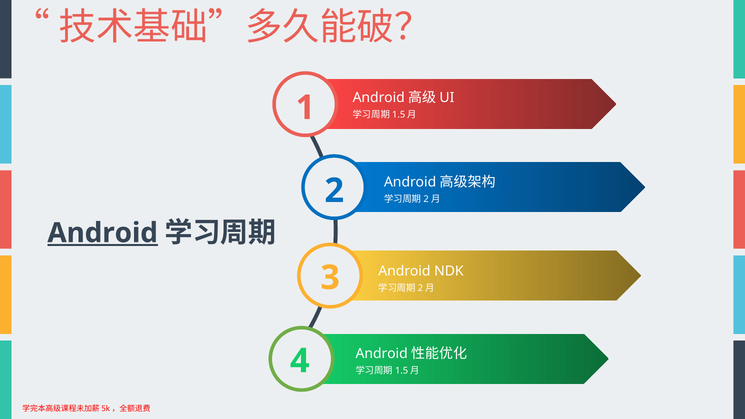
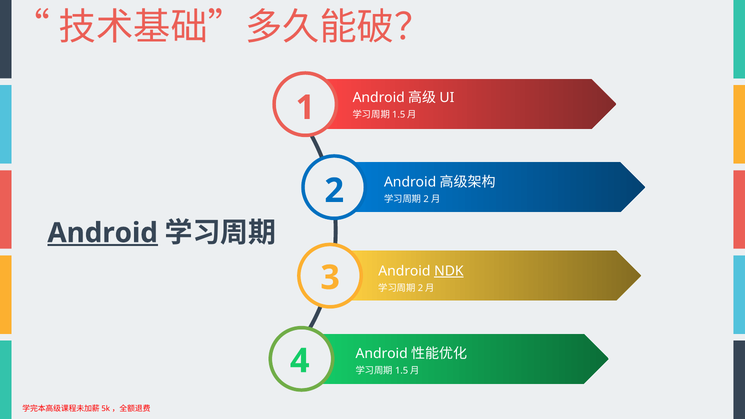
NDK underline: none -> present
